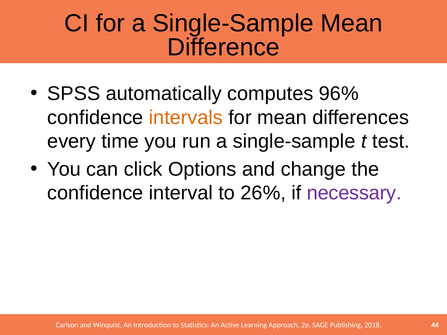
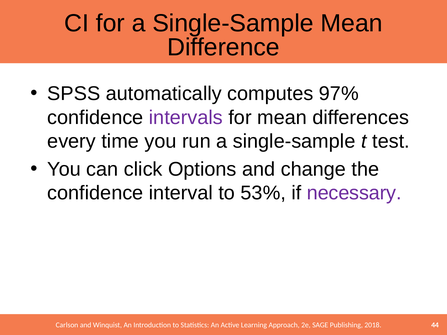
96%: 96% -> 97%
intervals colour: orange -> purple
26%: 26% -> 53%
